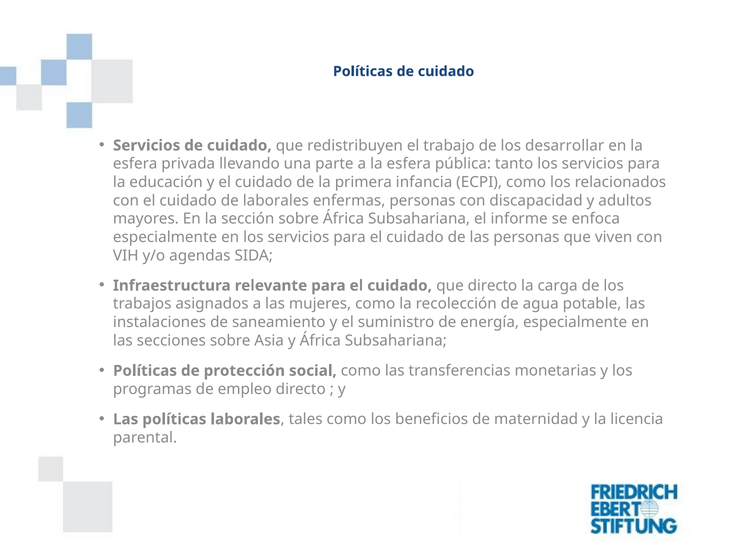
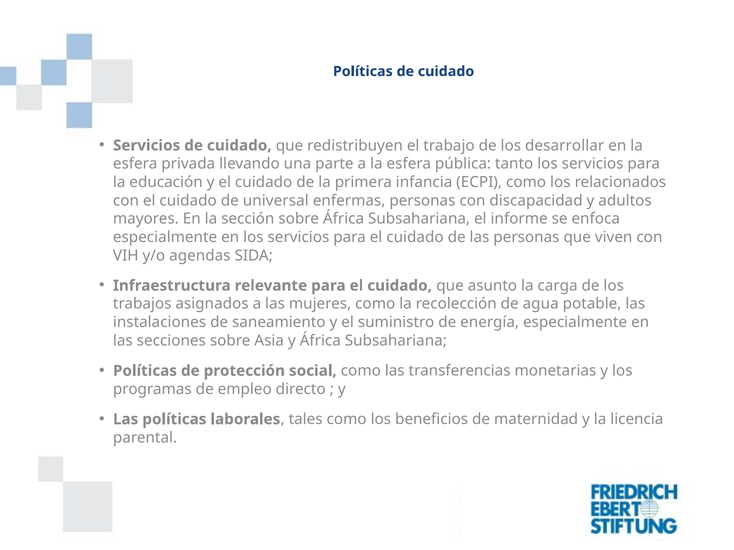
de laborales: laborales -> universal
que directo: directo -> asunto
